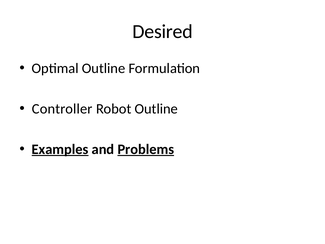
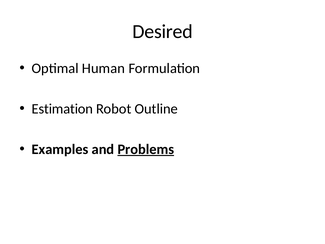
Optimal Outline: Outline -> Human
Controller: Controller -> Estimation
Examples underline: present -> none
